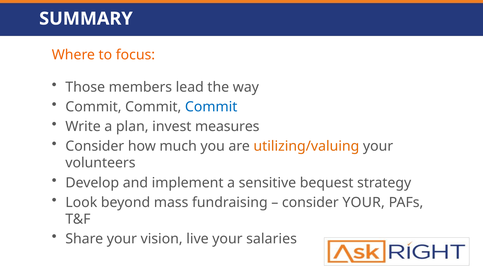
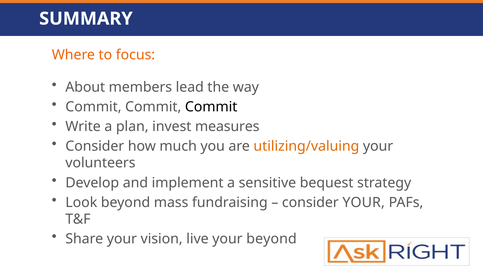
Those: Those -> About
Commit at (211, 107) colour: blue -> black
your salaries: salaries -> beyond
